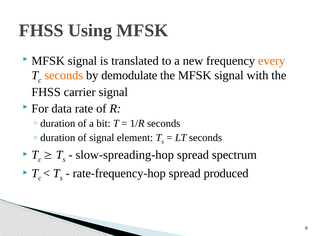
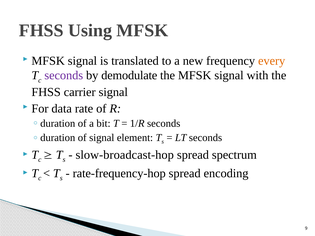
seconds at (64, 76) colour: orange -> purple
slow-spreading-hop: slow-spreading-hop -> slow-broadcast-hop
produced: produced -> encoding
